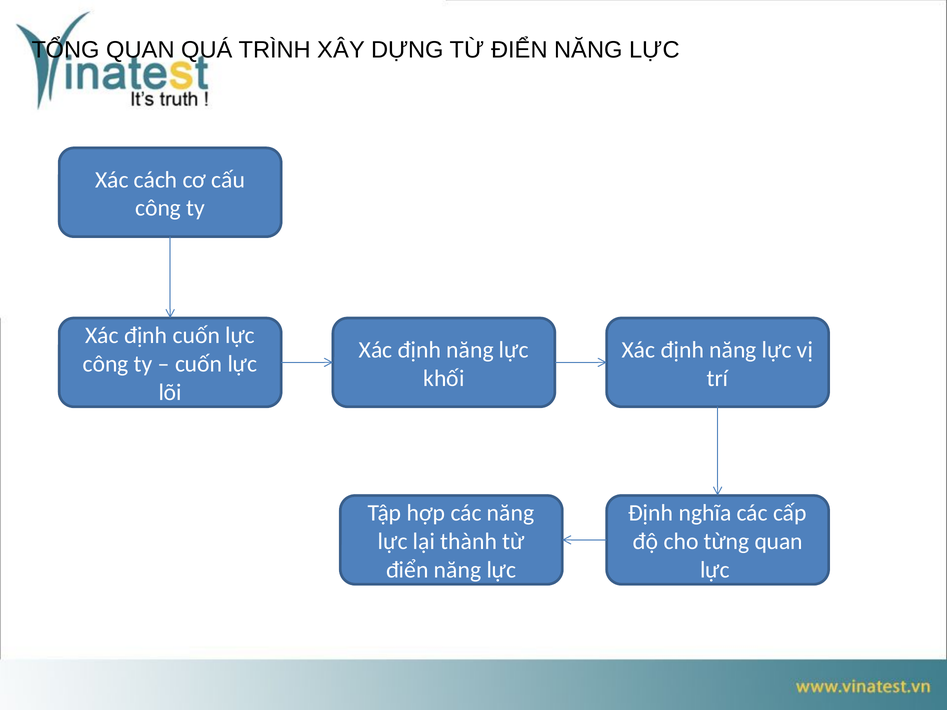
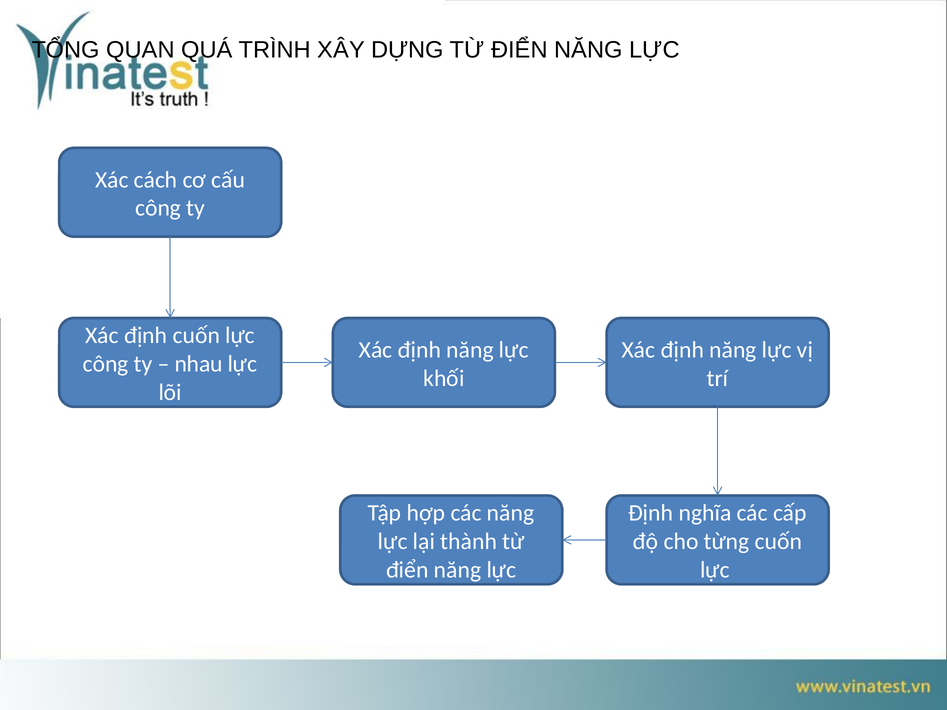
cuốn at (199, 364): cuốn -> nhau
từng quan: quan -> cuốn
